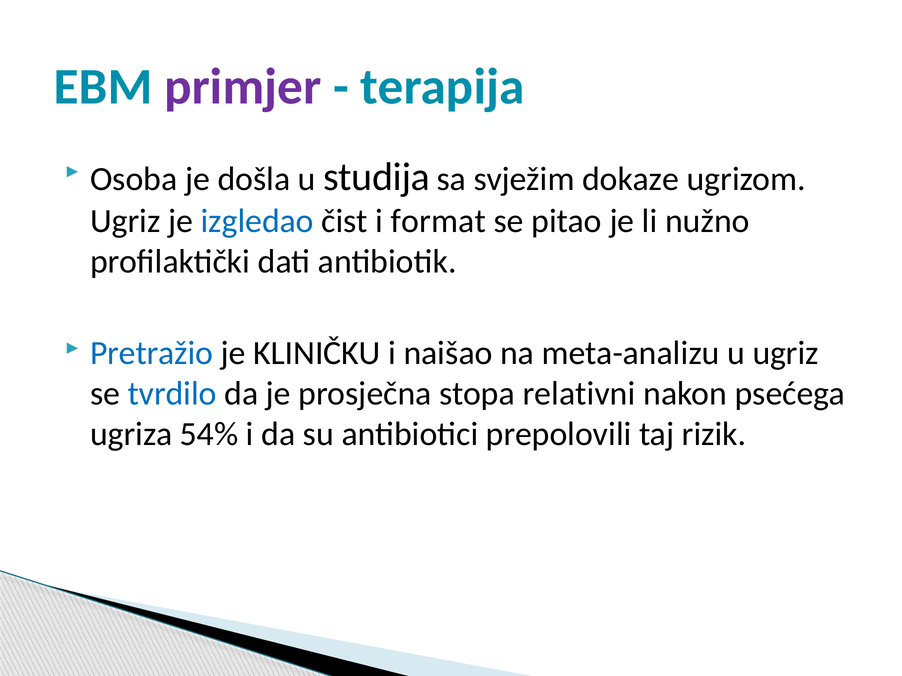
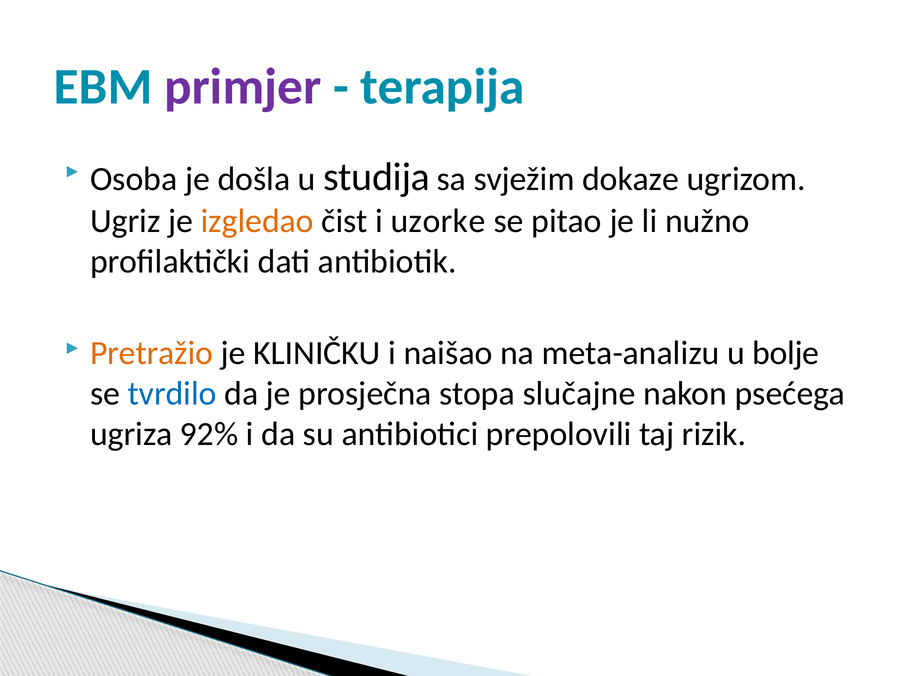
izgledao colour: blue -> orange
format: format -> uzorke
Pretražio colour: blue -> orange
u ugriz: ugriz -> bolje
relativni: relativni -> slučajne
54%: 54% -> 92%
